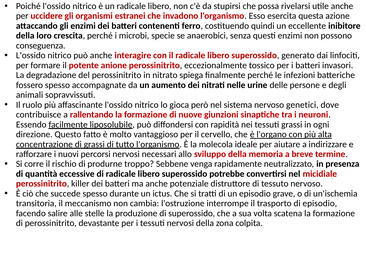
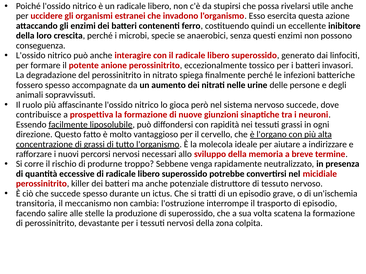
nervoso genetici: genetici -> succede
rallentando: rallentando -> prospettiva
